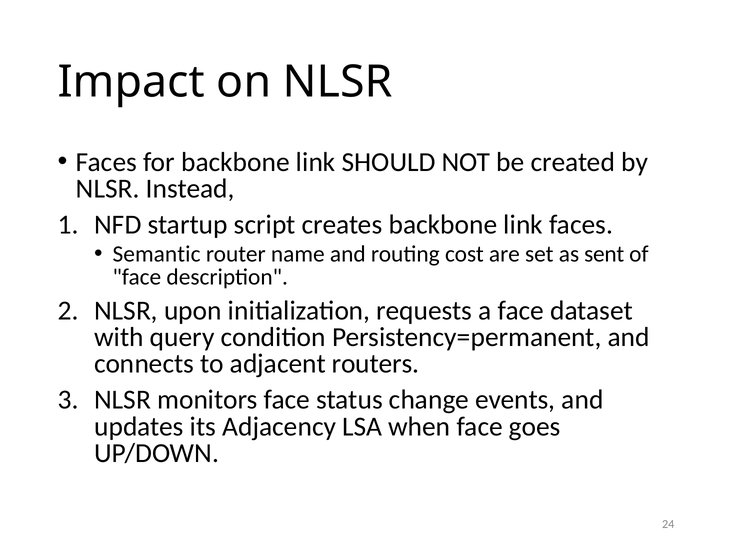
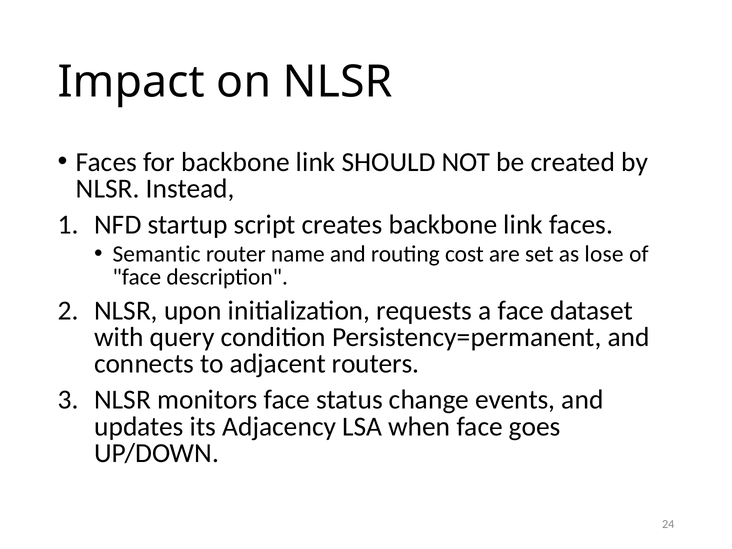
sent: sent -> lose
